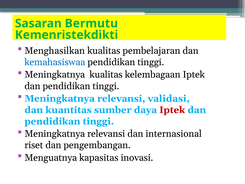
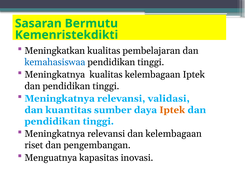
Menghasilkan: Menghasilkan -> Meningkatkan
Iptek at (172, 110) colour: red -> orange
dan internasional: internasional -> kelembagaan
